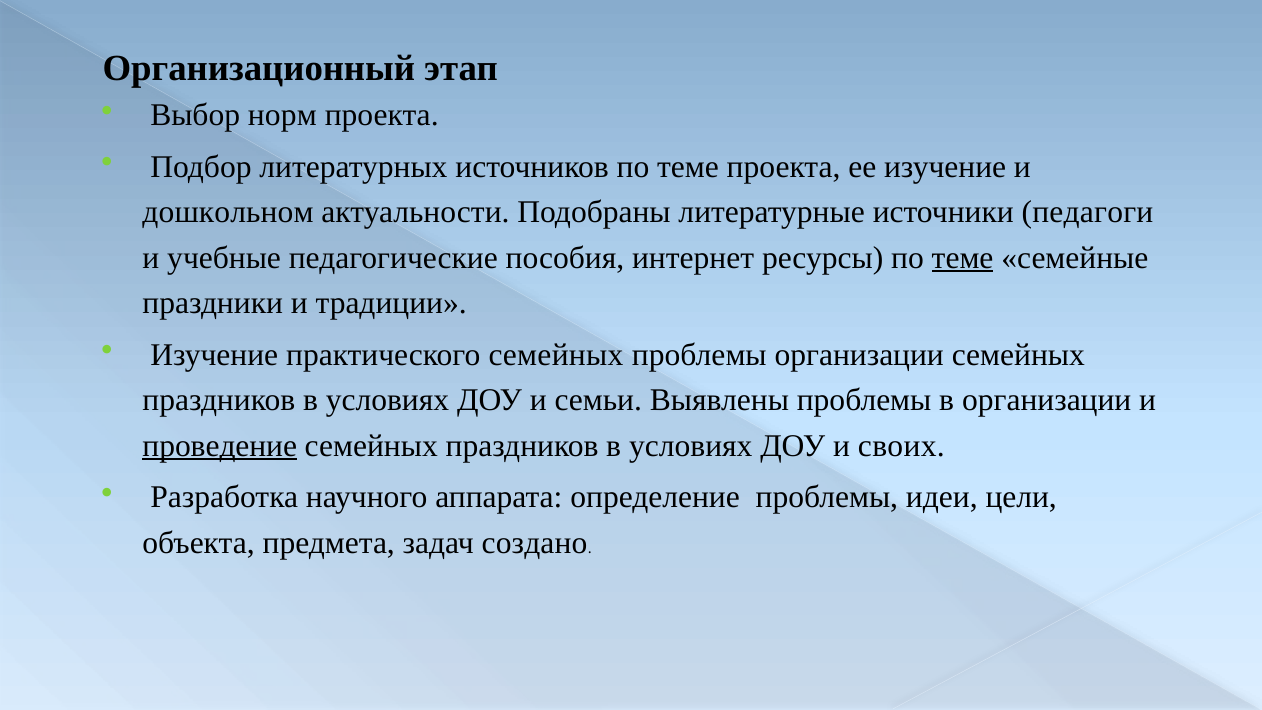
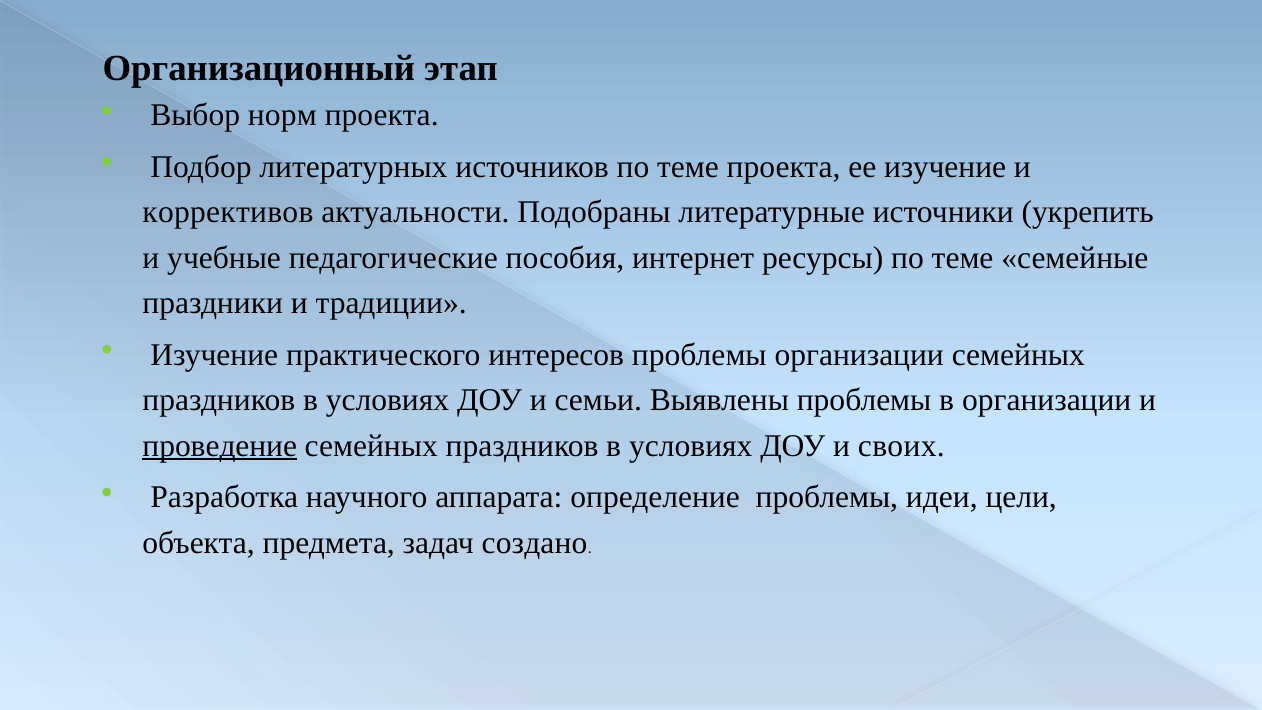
дошкольном: дошкольном -> коррективов
педагоги: педагоги -> укрепить
теме at (963, 258) underline: present -> none
практического семейных: семейных -> интересов
